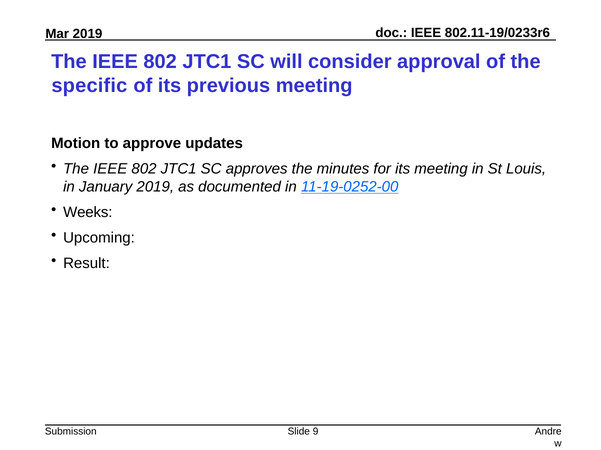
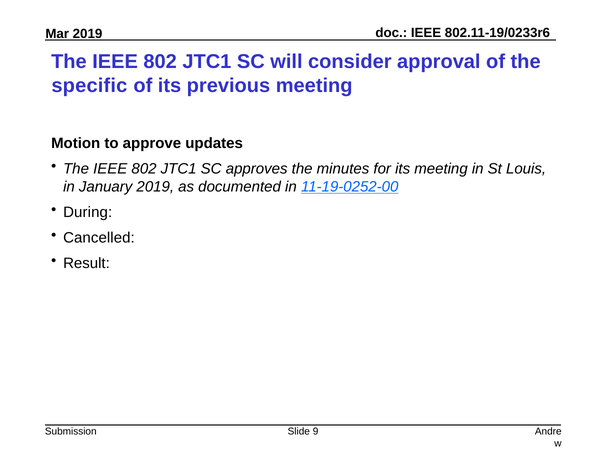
Weeks: Weeks -> During
Upcoming: Upcoming -> Cancelled
